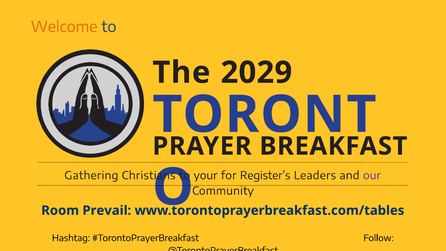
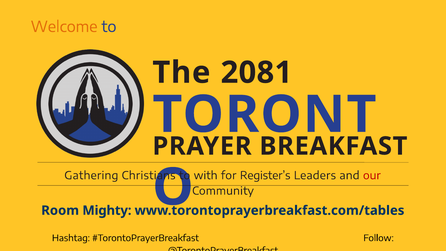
2029: 2029 -> 2081
your: your -> with
our colour: purple -> red
Prevail: Prevail -> Mighty
